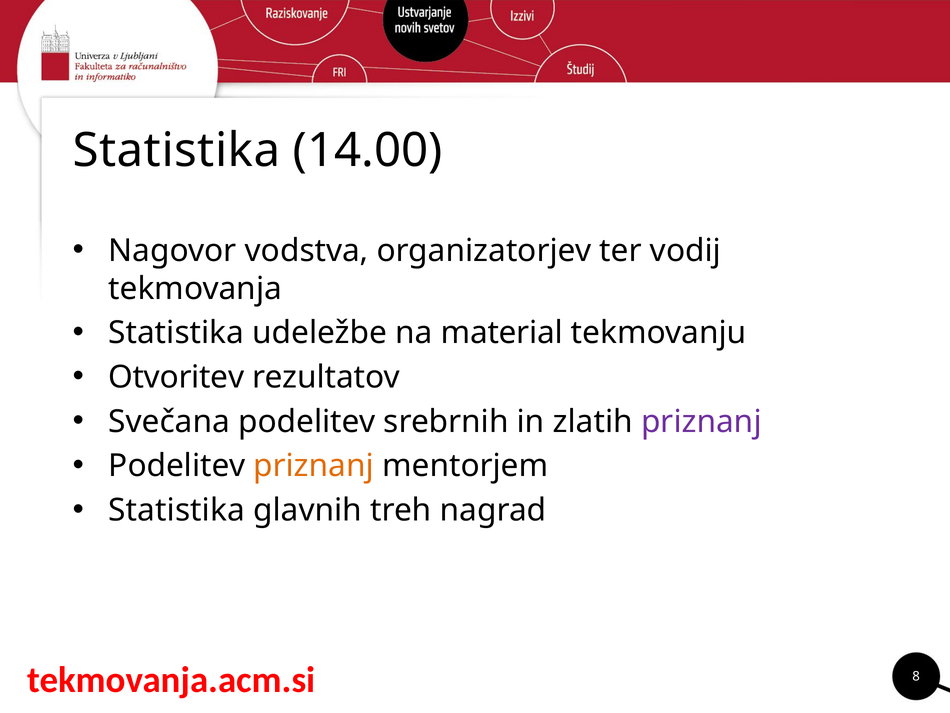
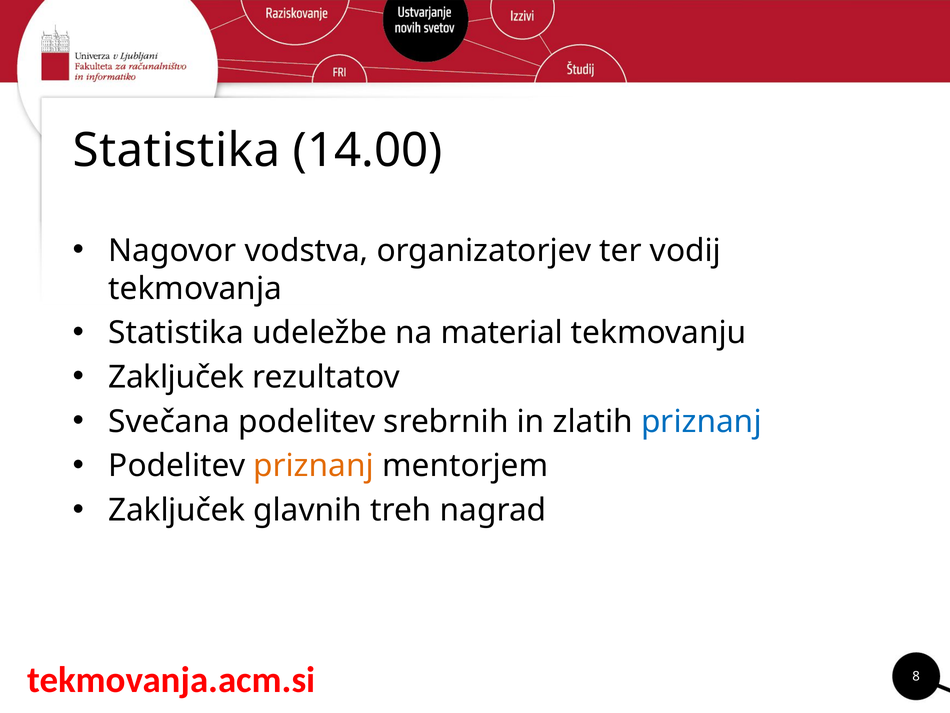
Otvoritev at (176, 377): Otvoritev -> Zaključek
priznanj at (701, 421) colour: purple -> blue
Statistika at (177, 510): Statistika -> Zaključek
